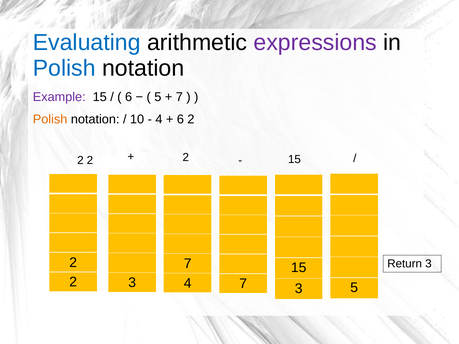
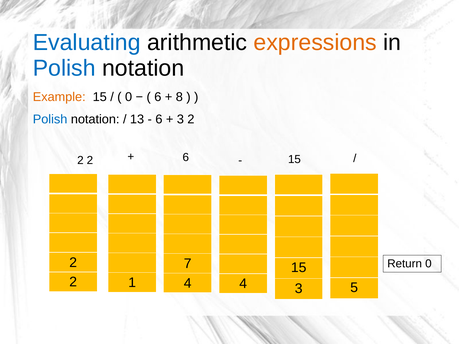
expressions colour: purple -> orange
Example colour: purple -> orange
6 at (129, 97): 6 -> 0
5 at (158, 97): 5 -> 6
7 at (179, 97): 7 -> 8
Polish at (50, 119) colour: orange -> blue
10: 10 -> 13
4 at (159, 119): 4 -> 6
6 at (180, 119): 6 -> 3
2 at (186, 158): 2 -> 6
Return 3: 3 -> 0
2 3: 3 -> 1
4 7: 7 -> 4
